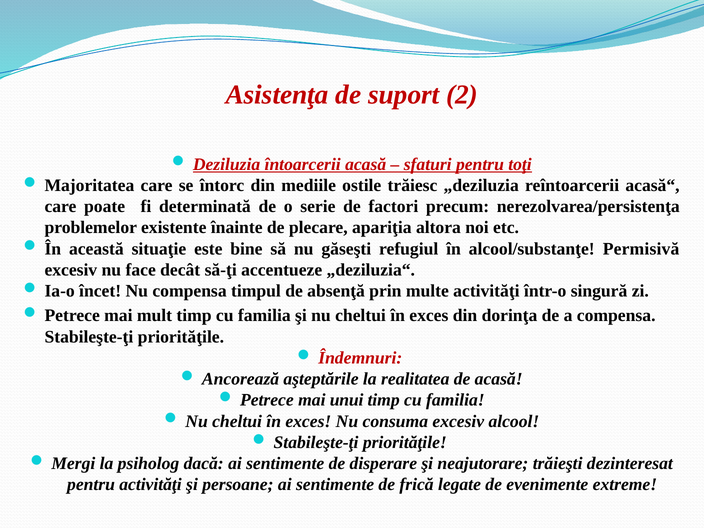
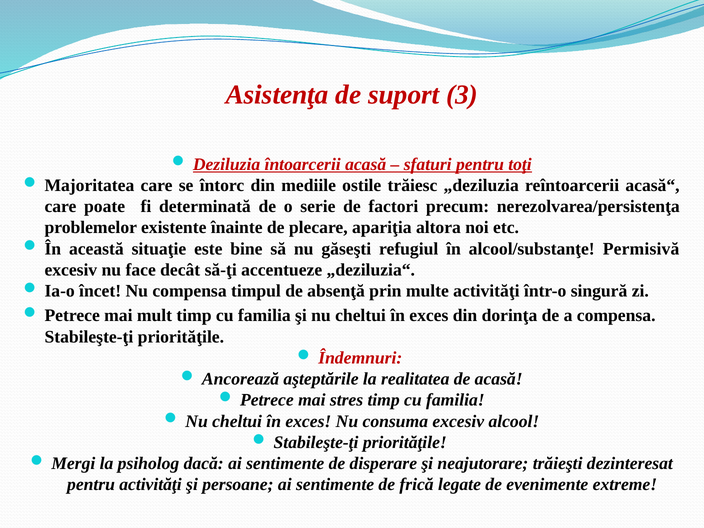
2: 2 -> 3
unui: unui -> stres
